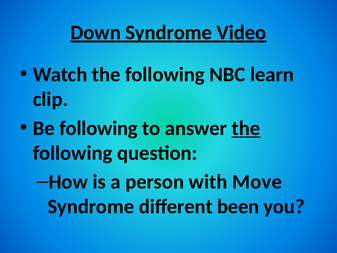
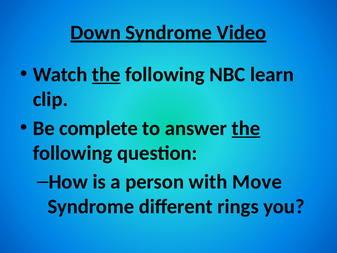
the at (106, 74) underline: none -> present
Be following: following -> complete
been: been -> rings
